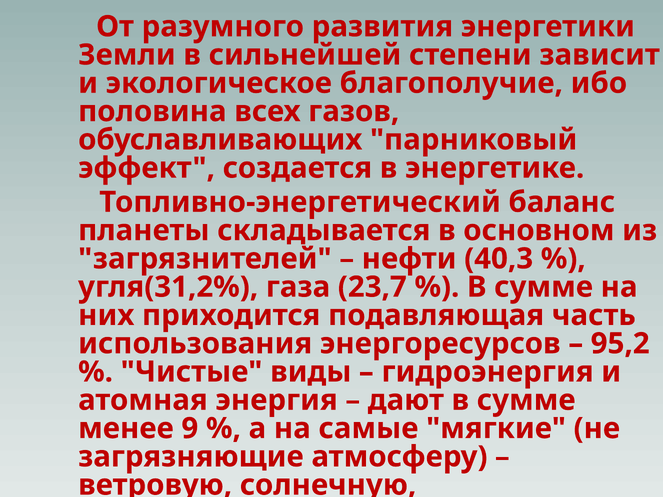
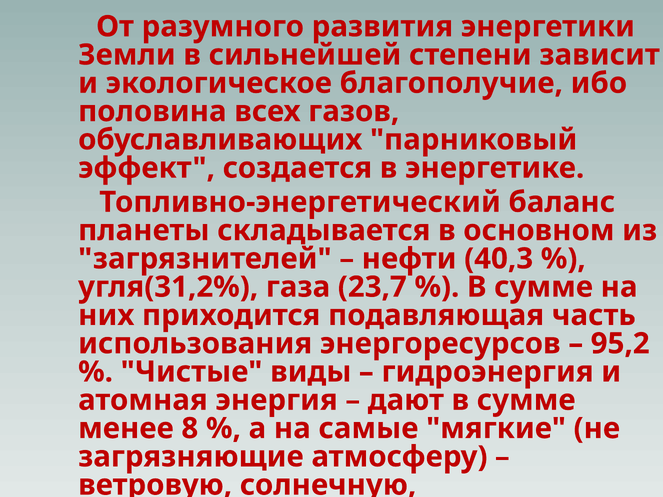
9: 9 -> 8
